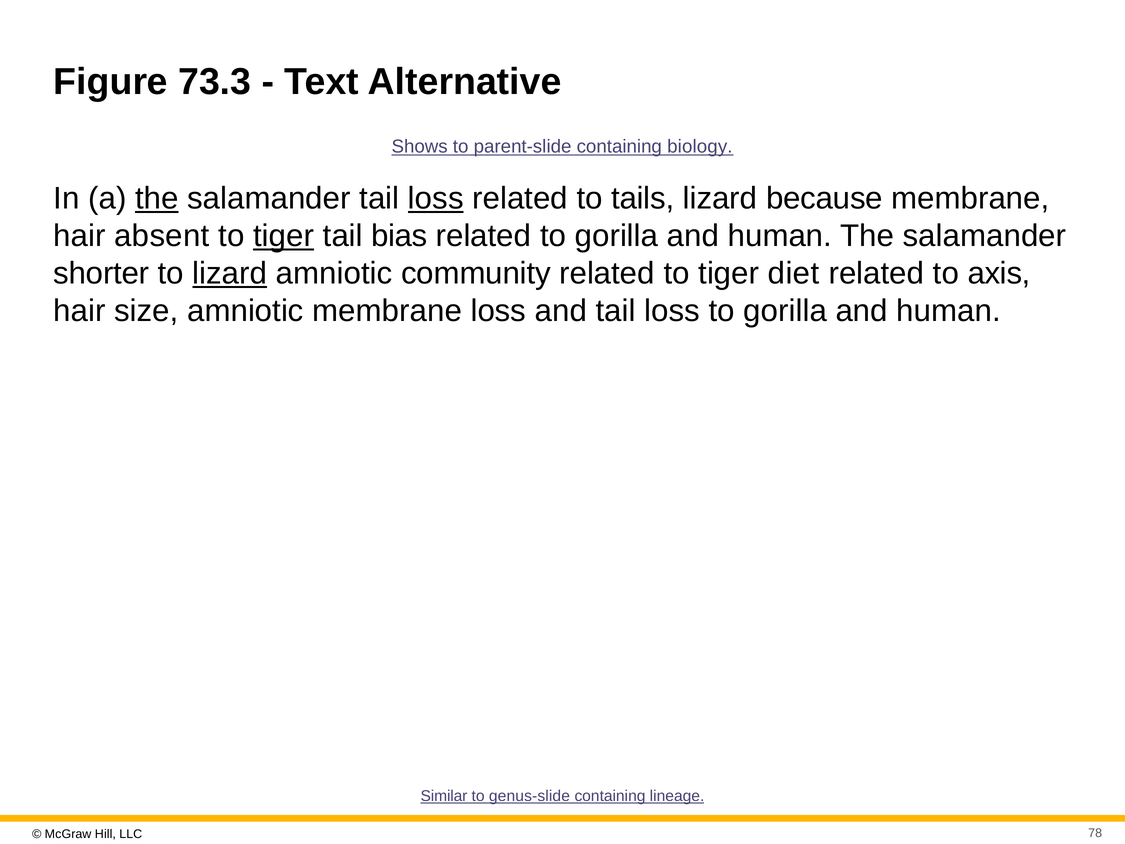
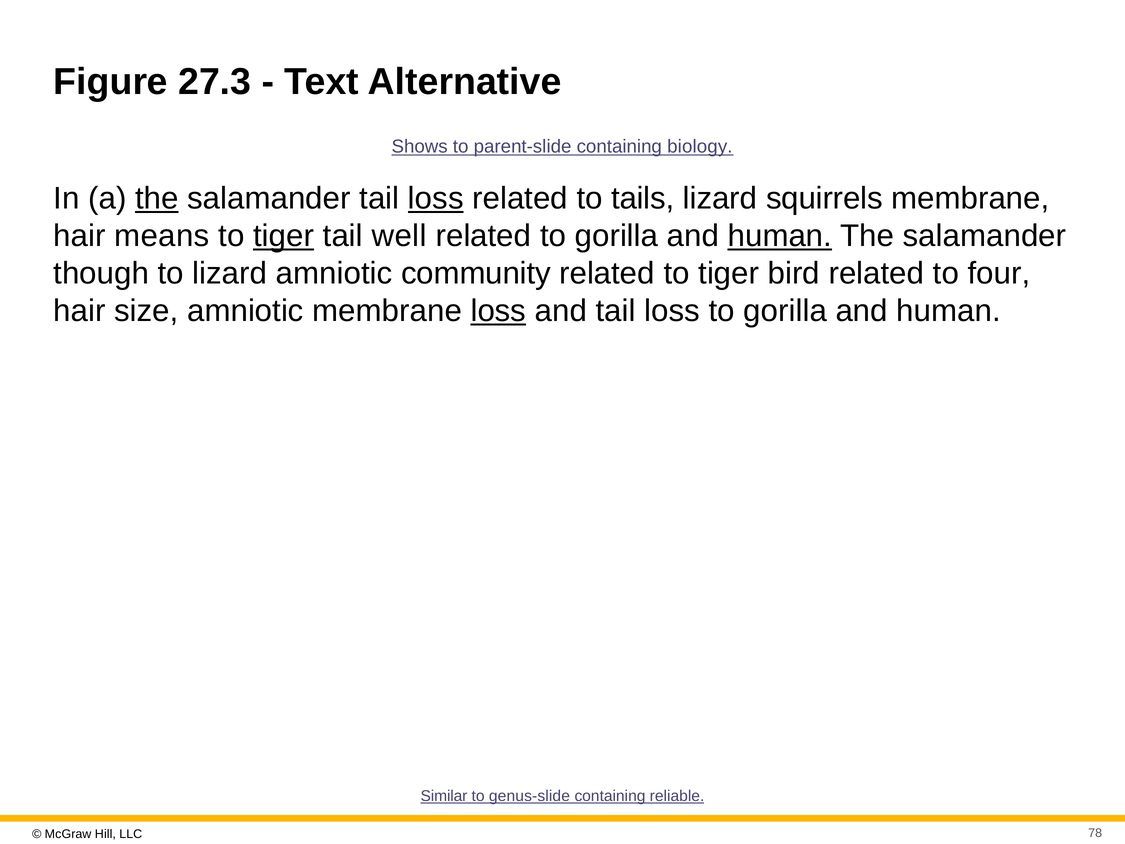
73.3: 73.3 -> 27.3
because: because -> squirrels
absent: absent -> means
bias: bias -> well
human at (780, 236) underline: none -> present
shorter: shorter -> though
lizard at (230, 273) underline: present -> none
diet: diet -> bird
axis: axis -> four
loss at (498, 311) underline: none -> present
lineage: lineage -> reliable
